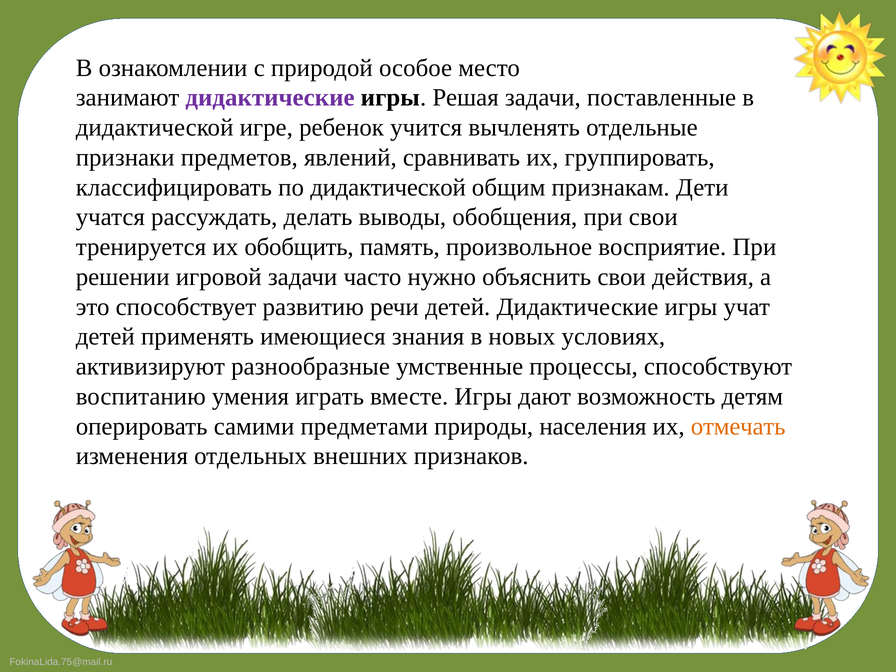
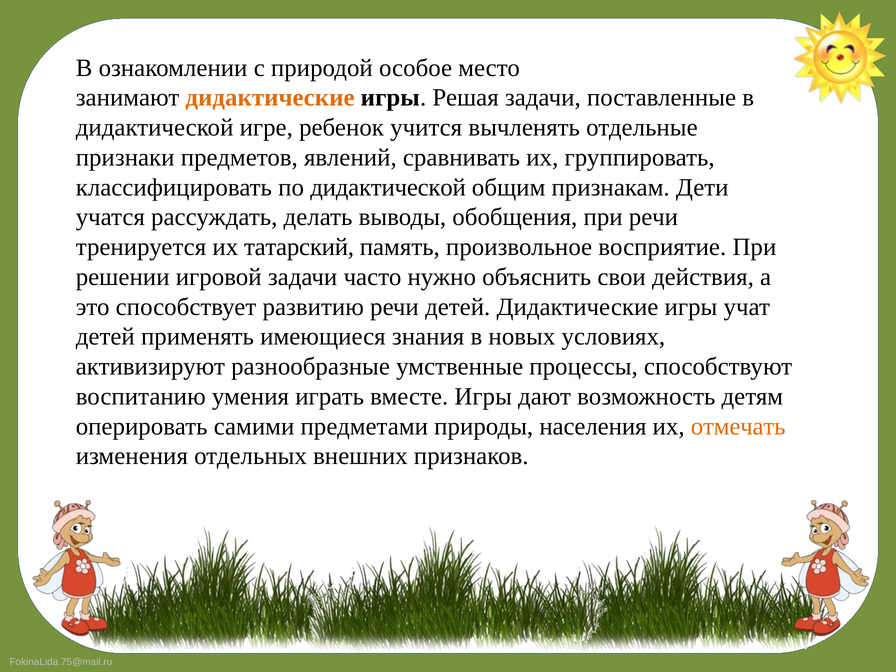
дидактические at (270, 98) colour: purple -> orange
при свои: свои -> речи
обобщить: обобщить -> татарский
